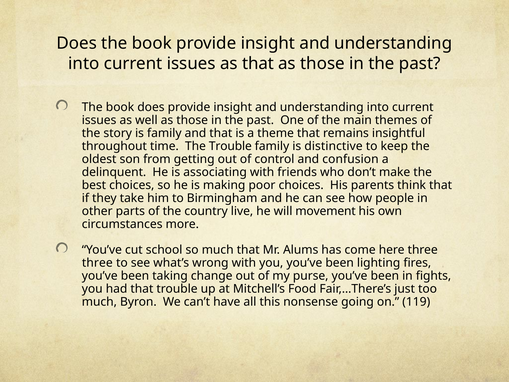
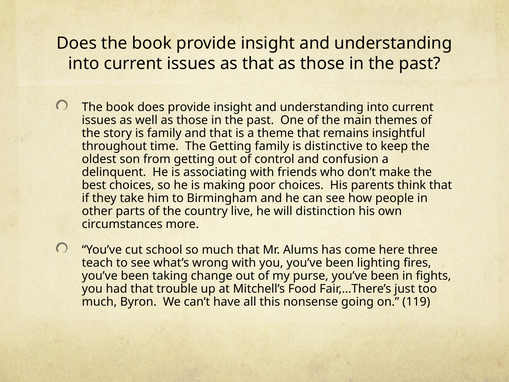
The Trouble: Trouble -> Getting
movement: movement -> distinction
three at (97, 263): three -> teach
